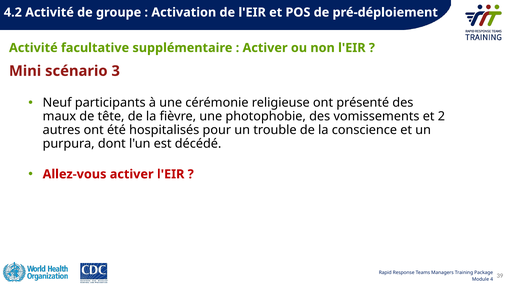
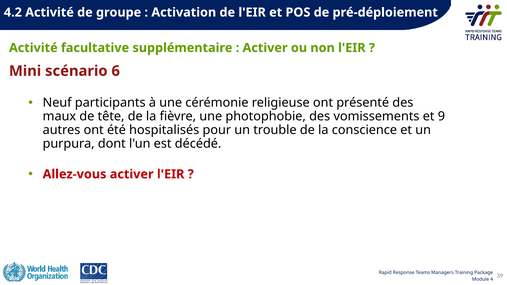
3: 3 -> 6
2: 2 -> 9
